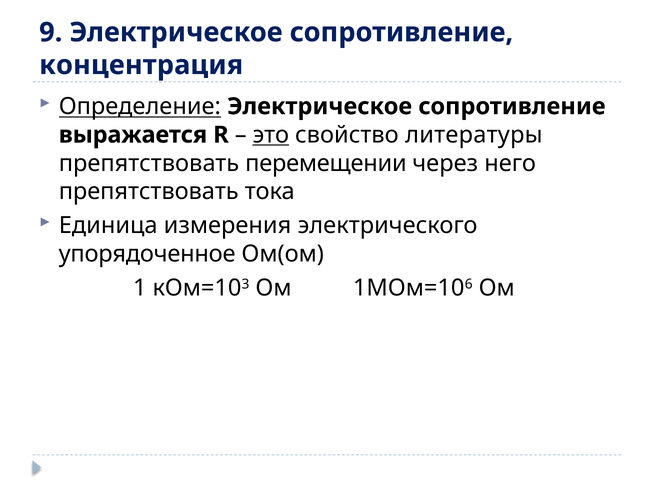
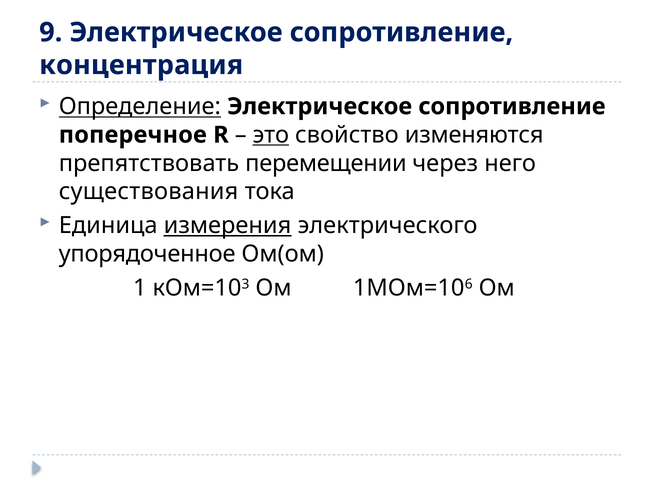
выражается: выражается -> поперечное
литературы: литературы -> изменяются
препятствовать at (149, 191): препятствовать -> существования
измерения underline: none -> present
